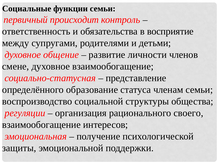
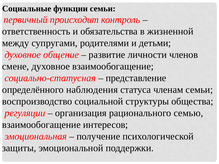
восприятие: восприятие -> жизненной
образование: образование -> наблюдения
своего: своего -> семью
